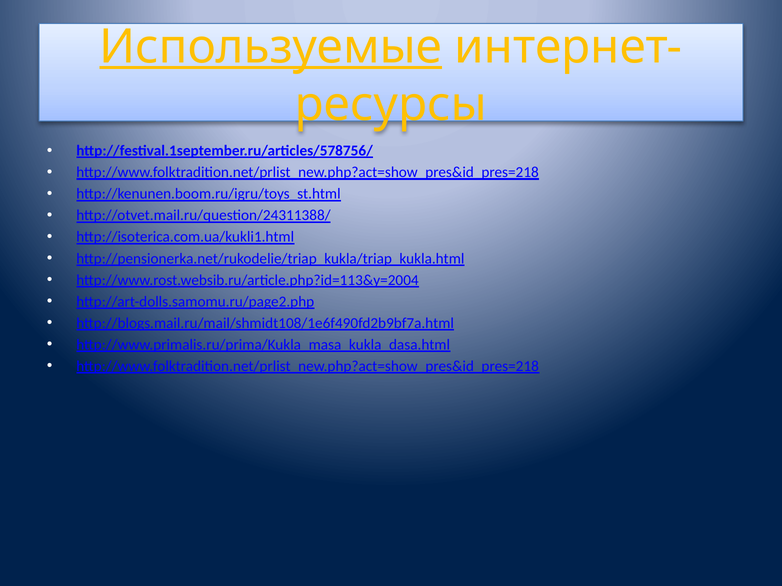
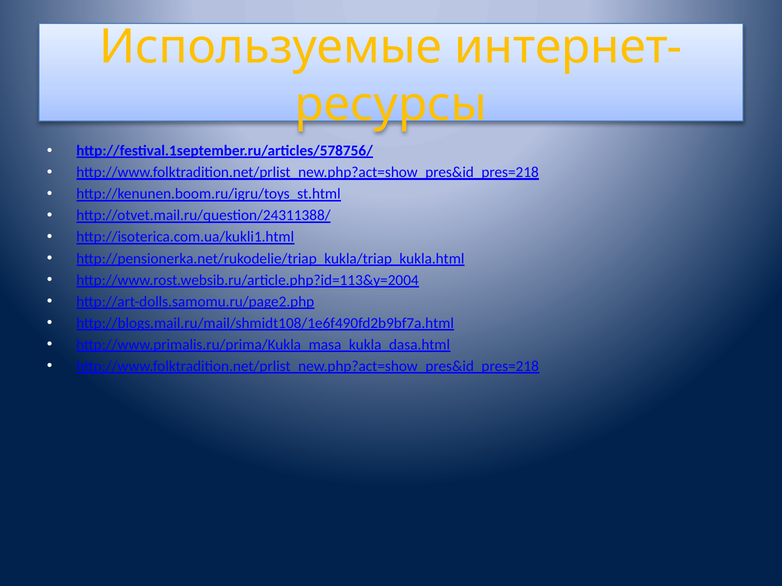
Используемые underline: present -> none
